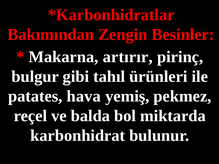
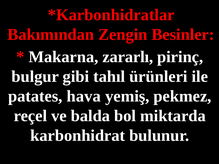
artırır: artırır -> zararlı
